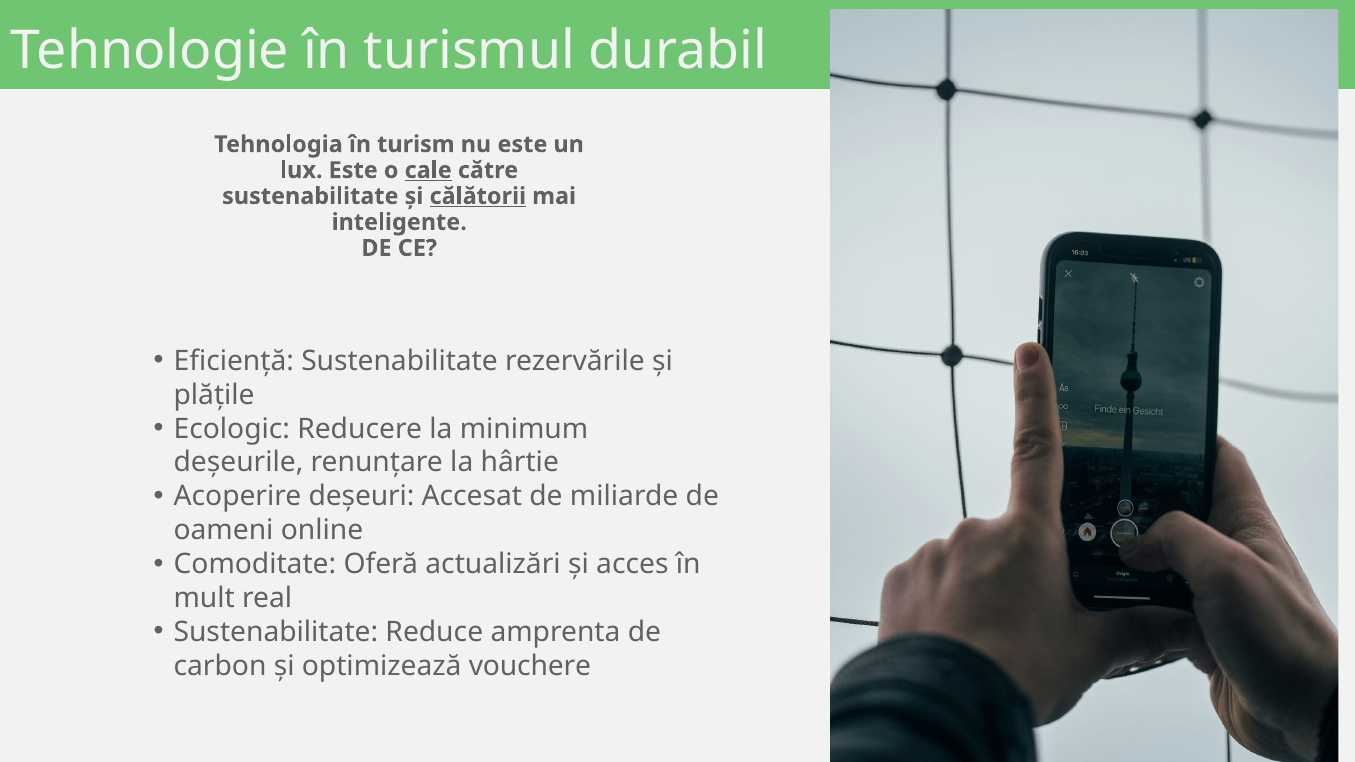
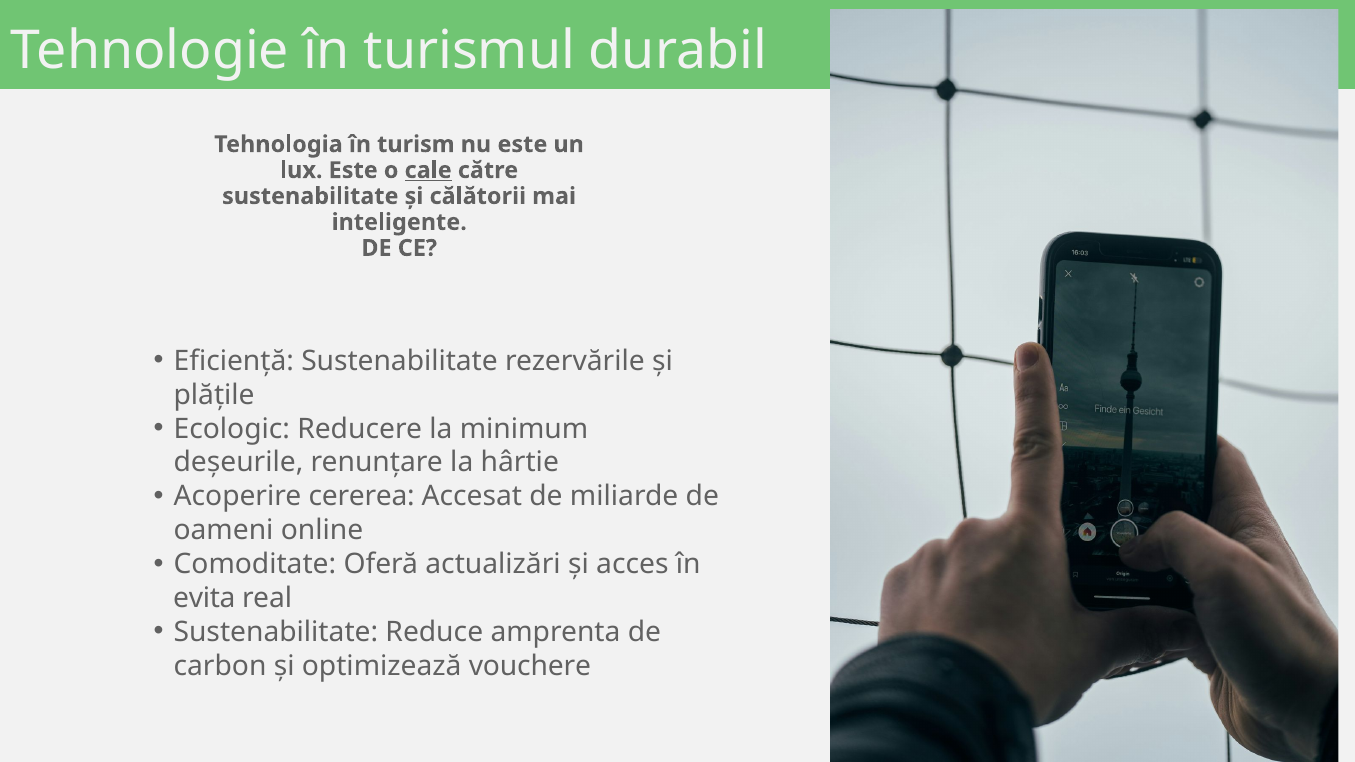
călătorii underline: present -> none
deșeuri: deșeuri -> cererea
mult: mult -> evita
